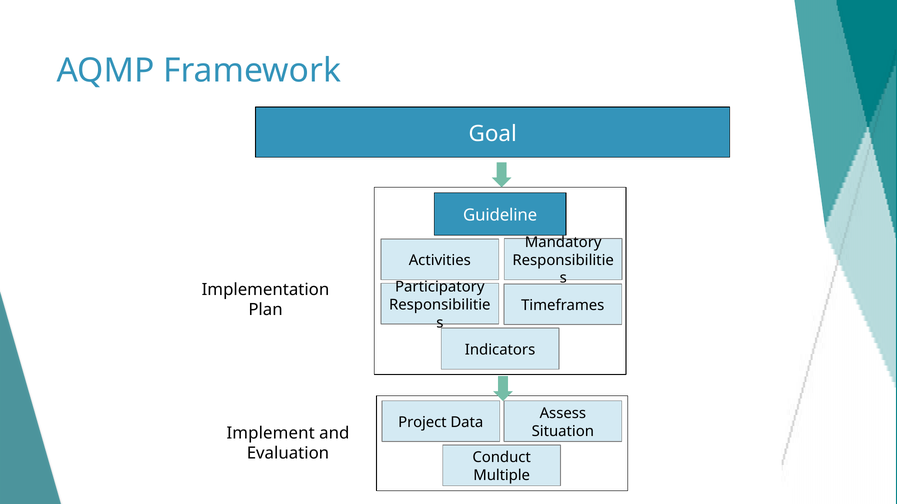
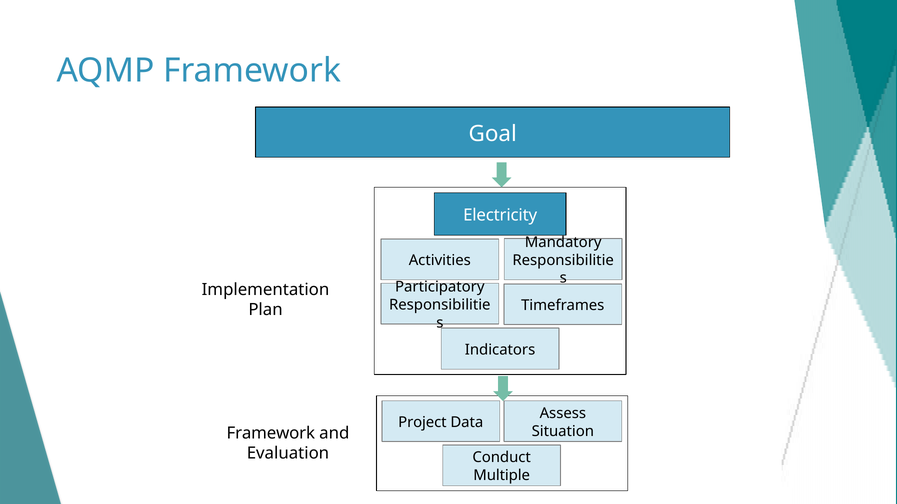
Guideline: Guideline -> Electricity
Implement at (271, 434): Implement -> Framework
